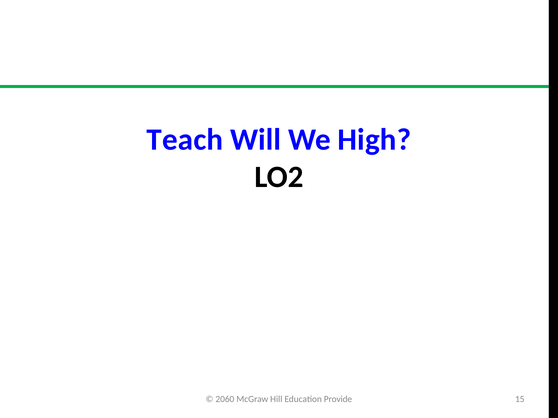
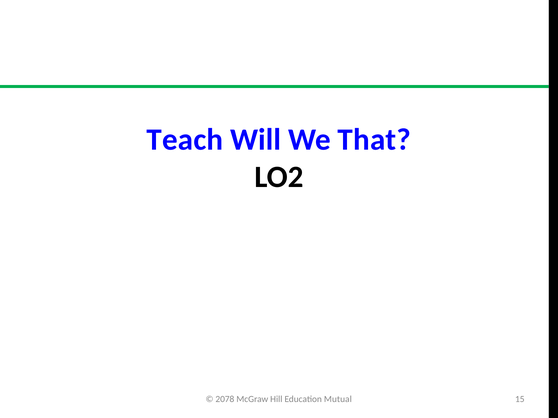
High: High -> That
2060: 2060 -> 2078
Provide: Provide -> Mutual
